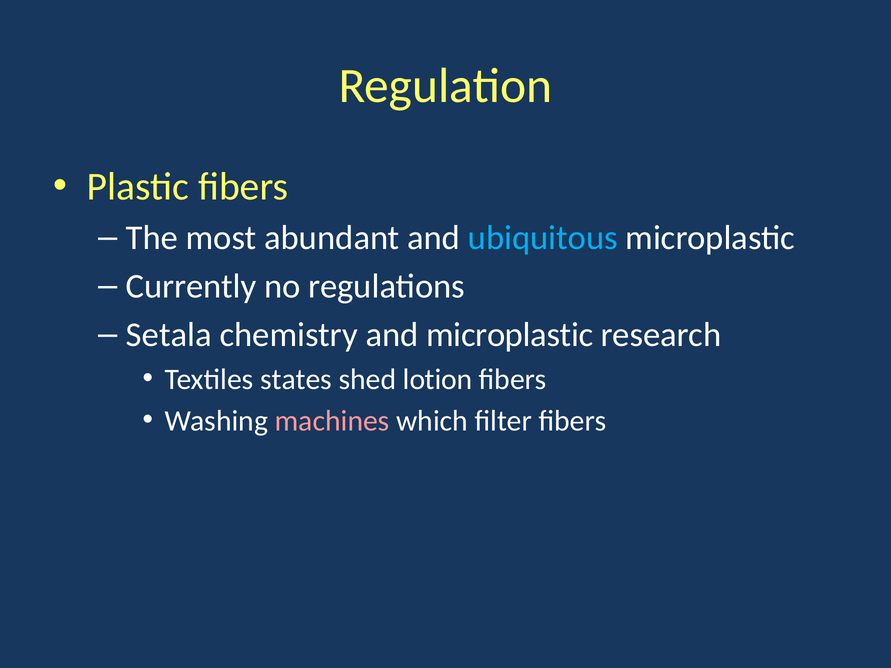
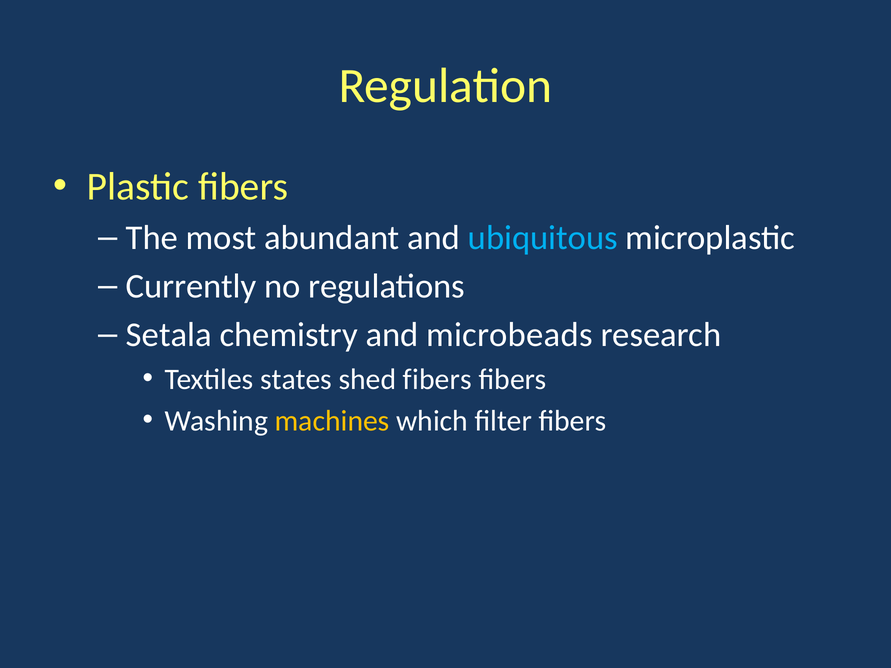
and microplastic: microplastic -> microbeads
shed lotion: lotion -> fibers
machines colour: pink -> yellow
